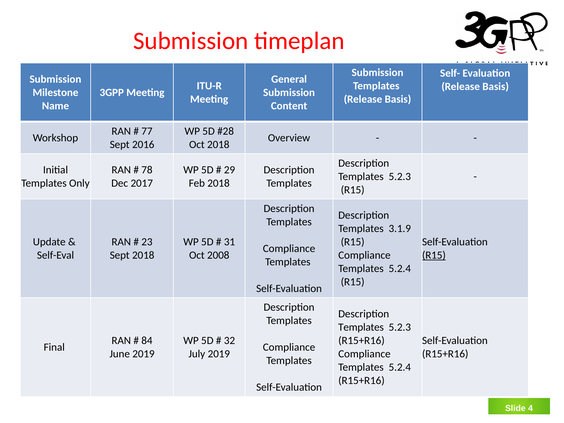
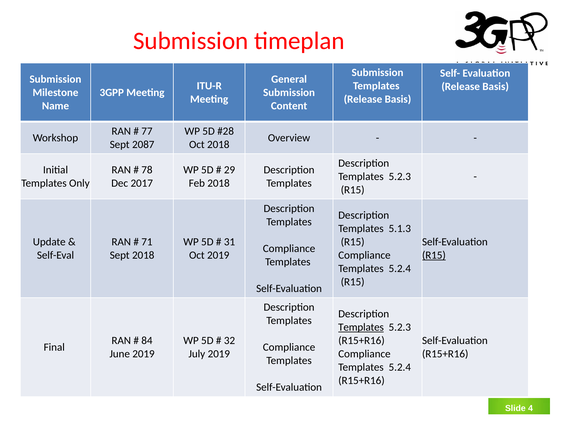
2016: 2016 -> 2087
3.1.9: 3.1.9 -> 5.1.3
23: 23 -> 71
Oct 2008: 2008 -> 2019
Templates at (361, 327) underline: none -> present
